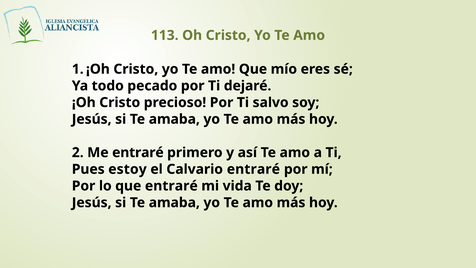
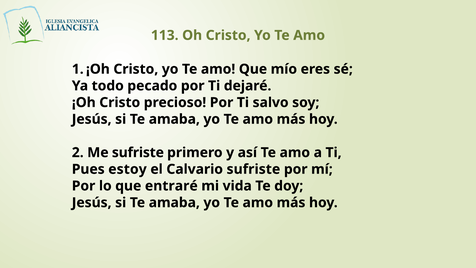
Me entraré: entraré -> sufriste
Calvario entraré: entraré -> sufriste
